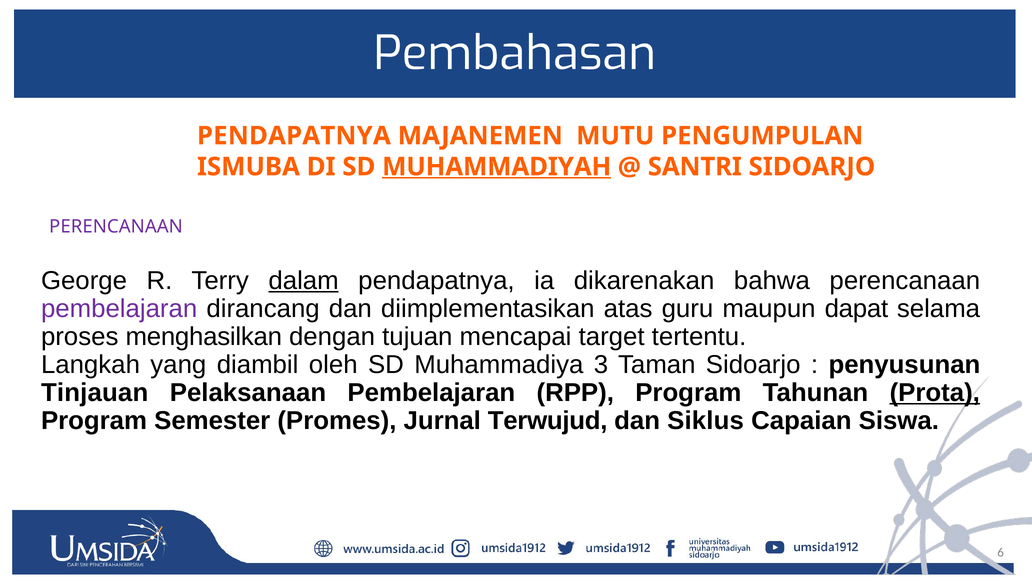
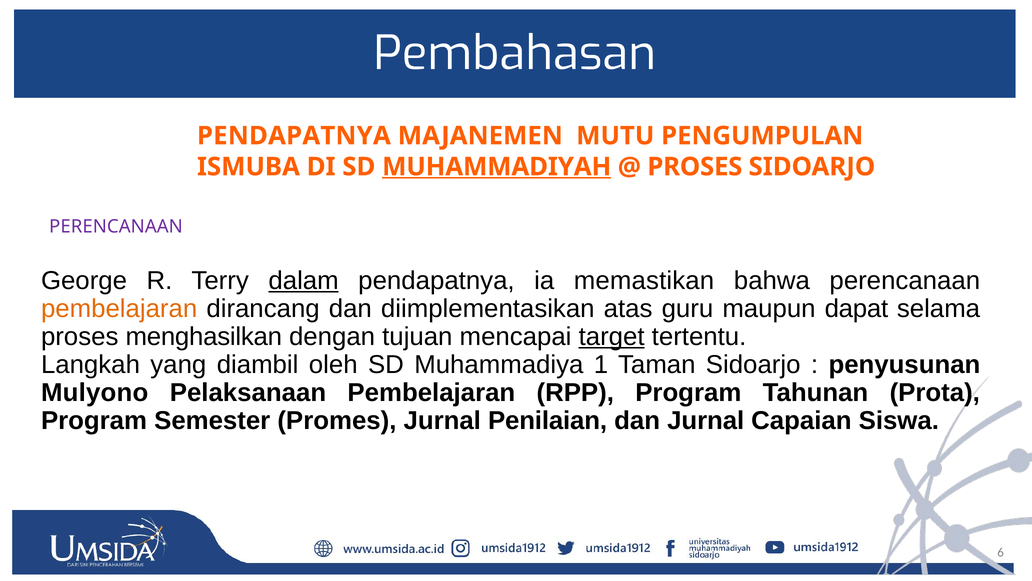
SANTRI at (695, 167): SANTRI -> PROSES
dikarenakan: dikarenakan -> memastikan
pembelajaran at (119, 308) colour: purple -> orange
target underline: none -> present
3: 3 -> 1
Tinjauan: Tinjauan -> Mulyono
Prota underline: present -> none
Terwujud: Terwujud -> Penilaian
dan Siklus: Siklus -> Jurnal
